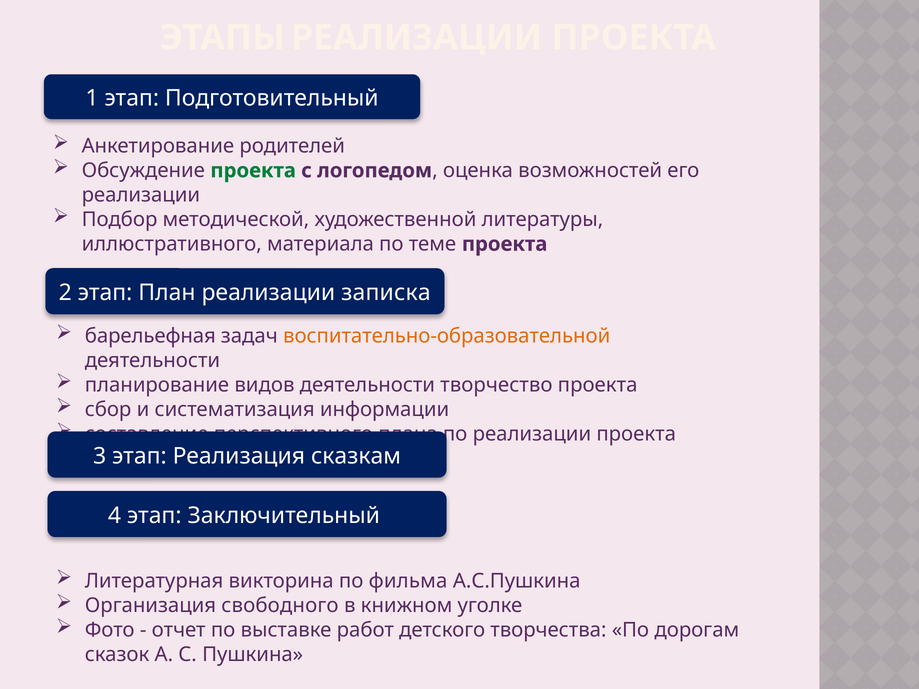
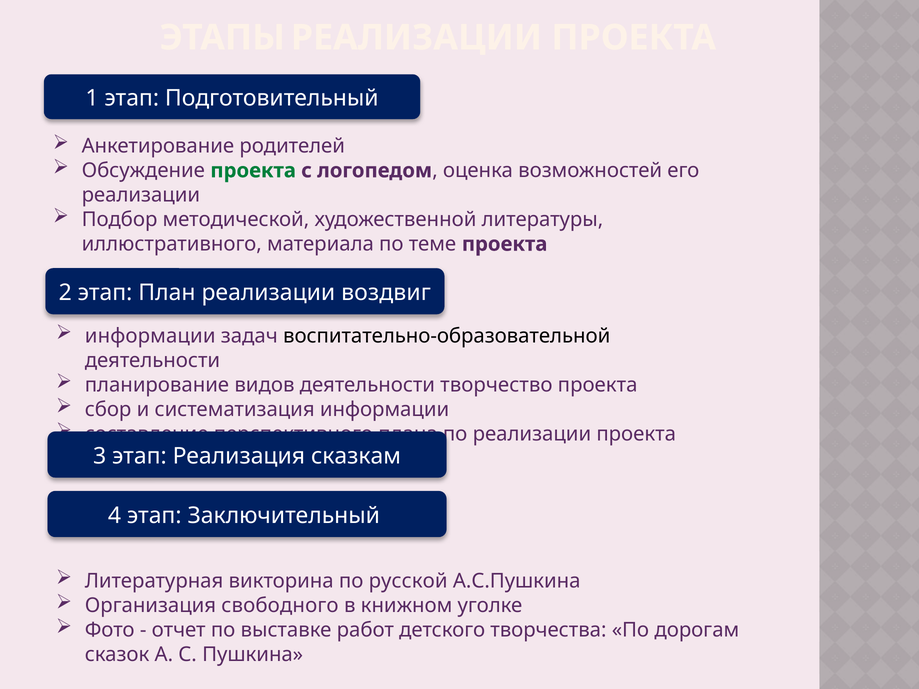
записка: записка -> воздвиг
барельефная at (150, 336): барельефная -> информации
воспитательно-образовательной colour: orange -> black
фильма: фильма -> русской
